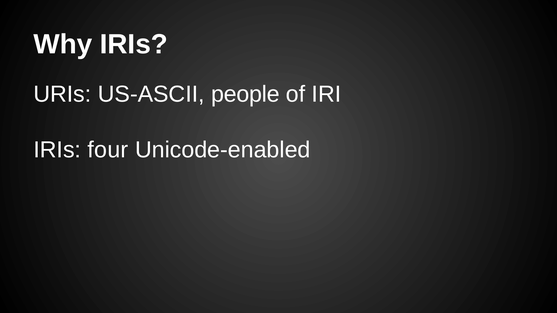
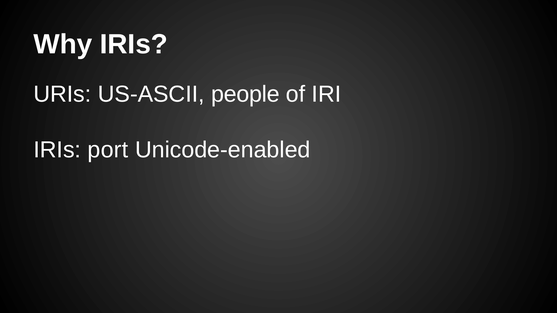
four: four -> port
